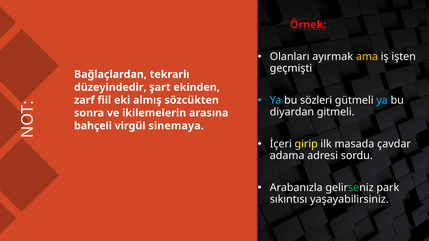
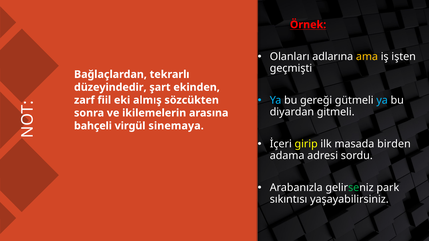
ayırmak: ayırmak -> adlarına
sözleri: sözleri -> gereği
çavdar: çavdar -> birden
